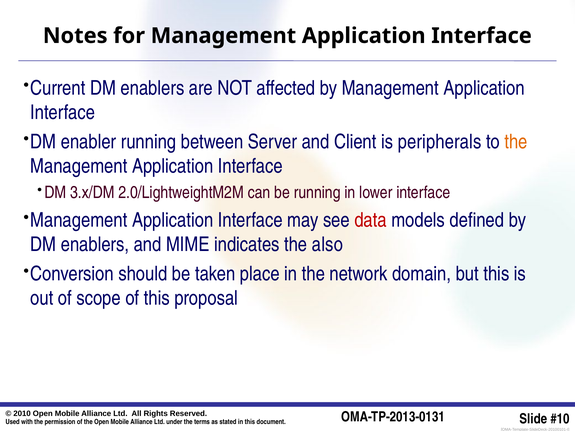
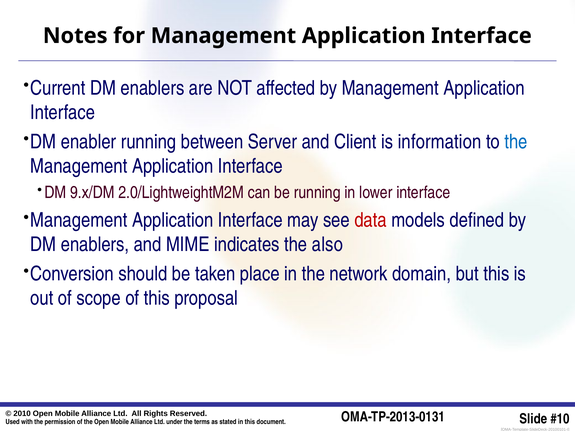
peripherals: peripherals -> information
the at (516, 142) colour: orange -> blue
3.x/DM: 3.x/DM -> 9.x/DM
